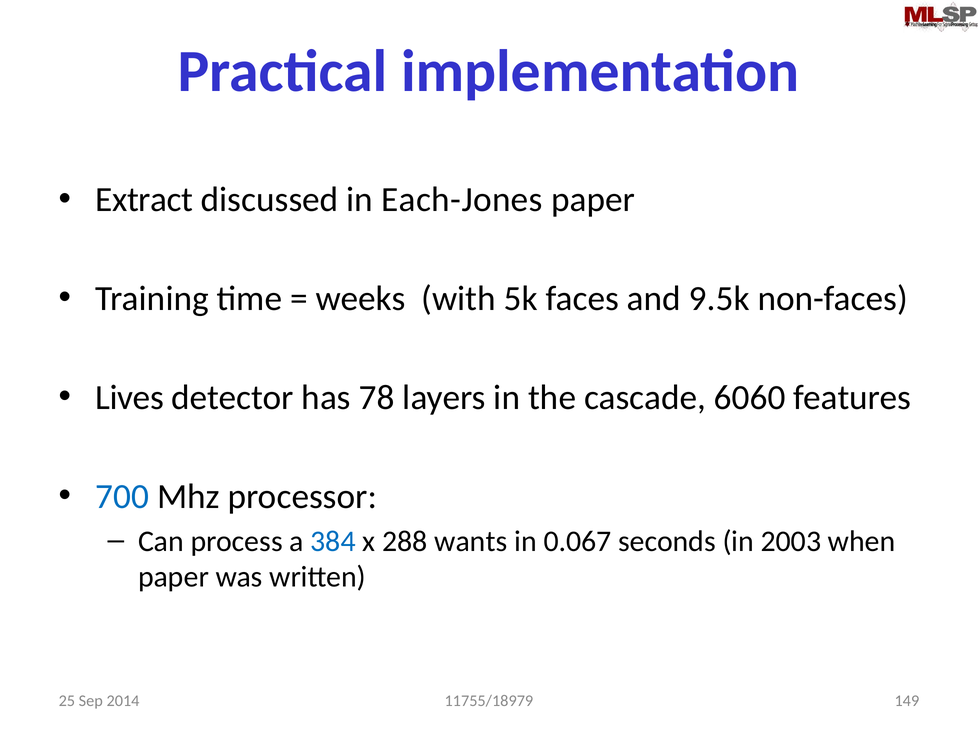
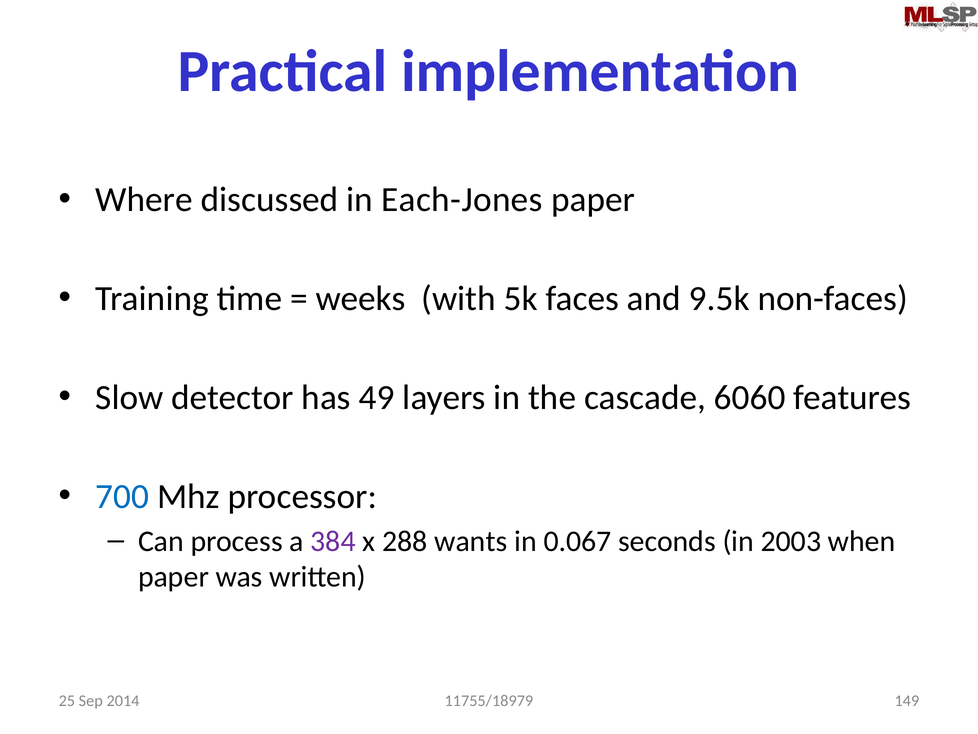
Extract: Extract -> Where
Lives: Lives -> Slow
78: 78 -> 49
384 colour: blue -> purple
